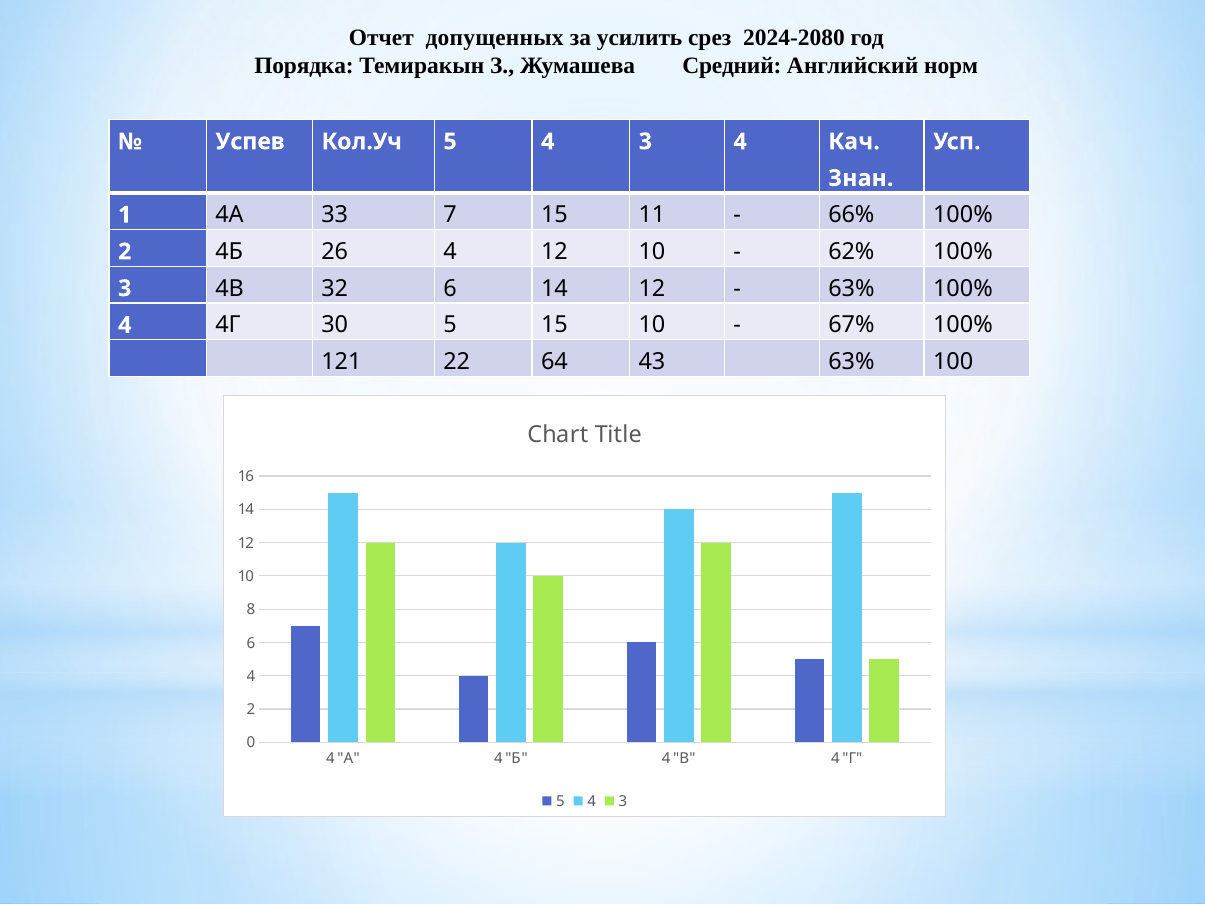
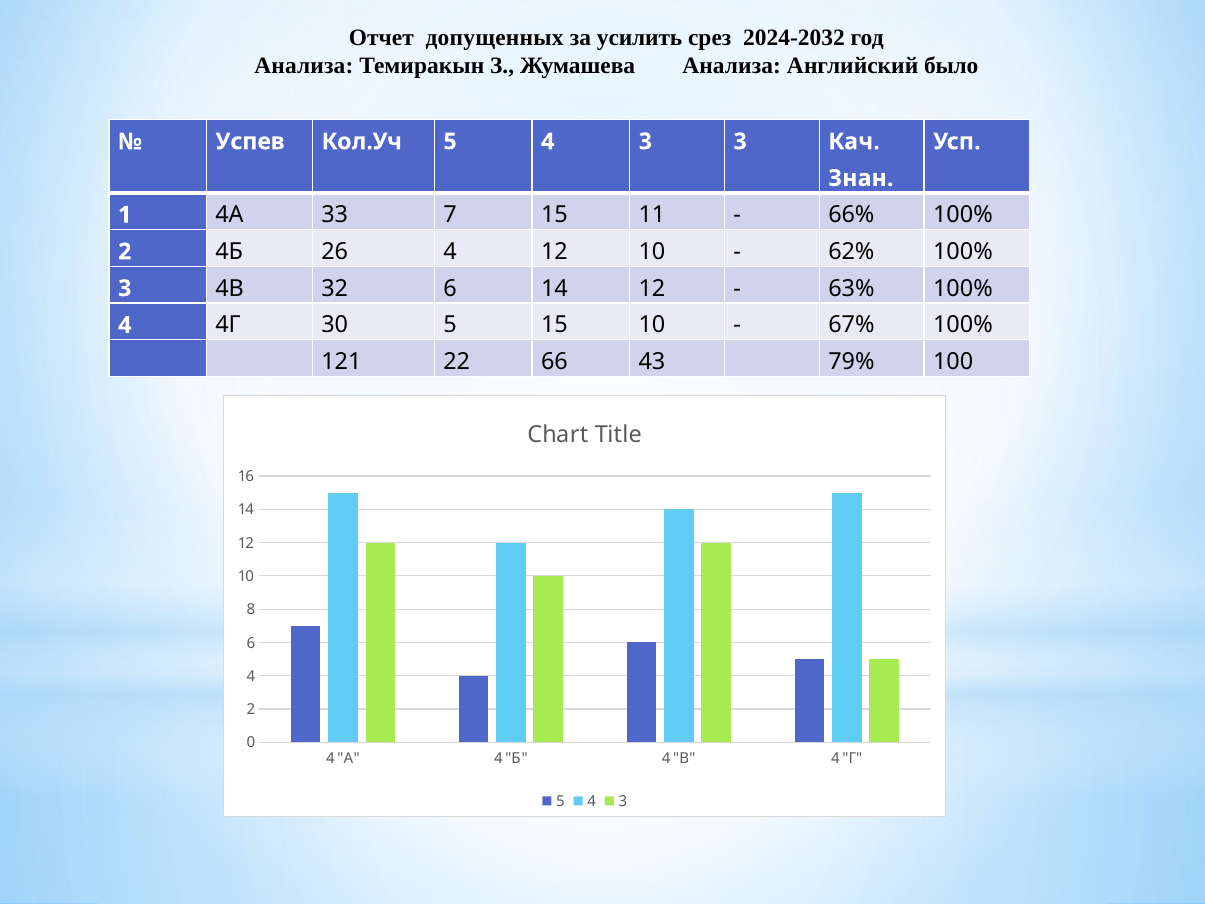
2024-2080: 2024-2080 -> 2024-2032
Порядка at (304, 66): Порядка -> Анализа
Жумашева Средний: Средний -> Анализа
норм: норм -> было
3 4: 4 -> 3
64: 64 -> 66
43 63%: 63% -> 79%
